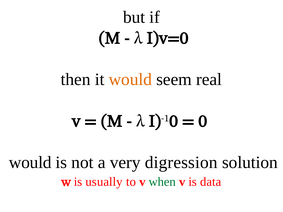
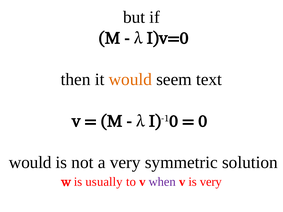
real: real -> text
digression: digression -> symmetric
when colour: green -> purple
is data: data -> very
